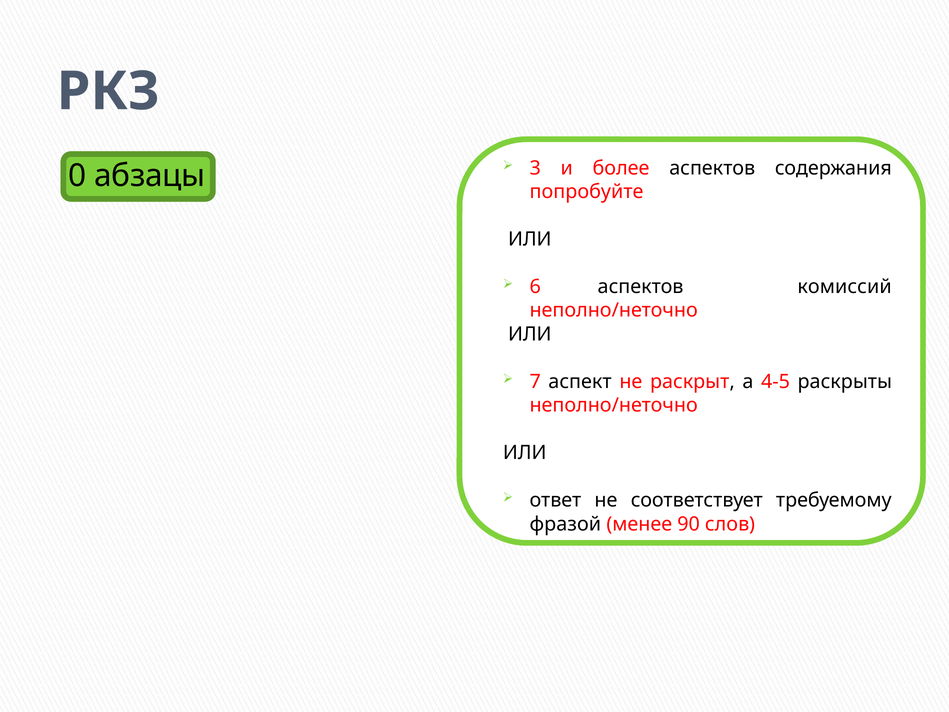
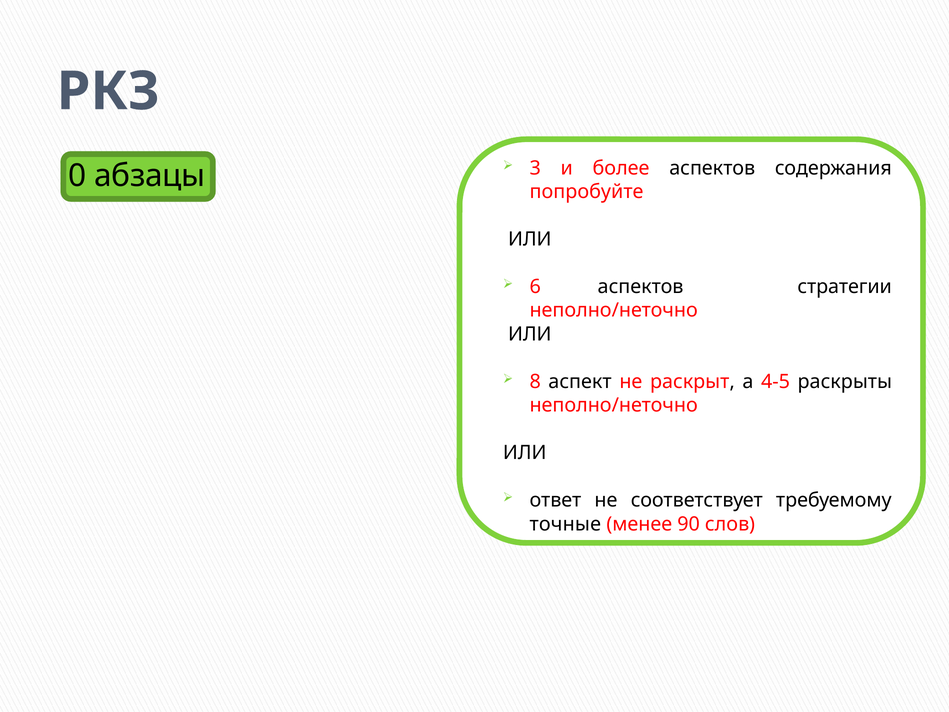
комиссий: комиссий -> стратегии
7: 7 -> 8
фразой: фразой -> точные
